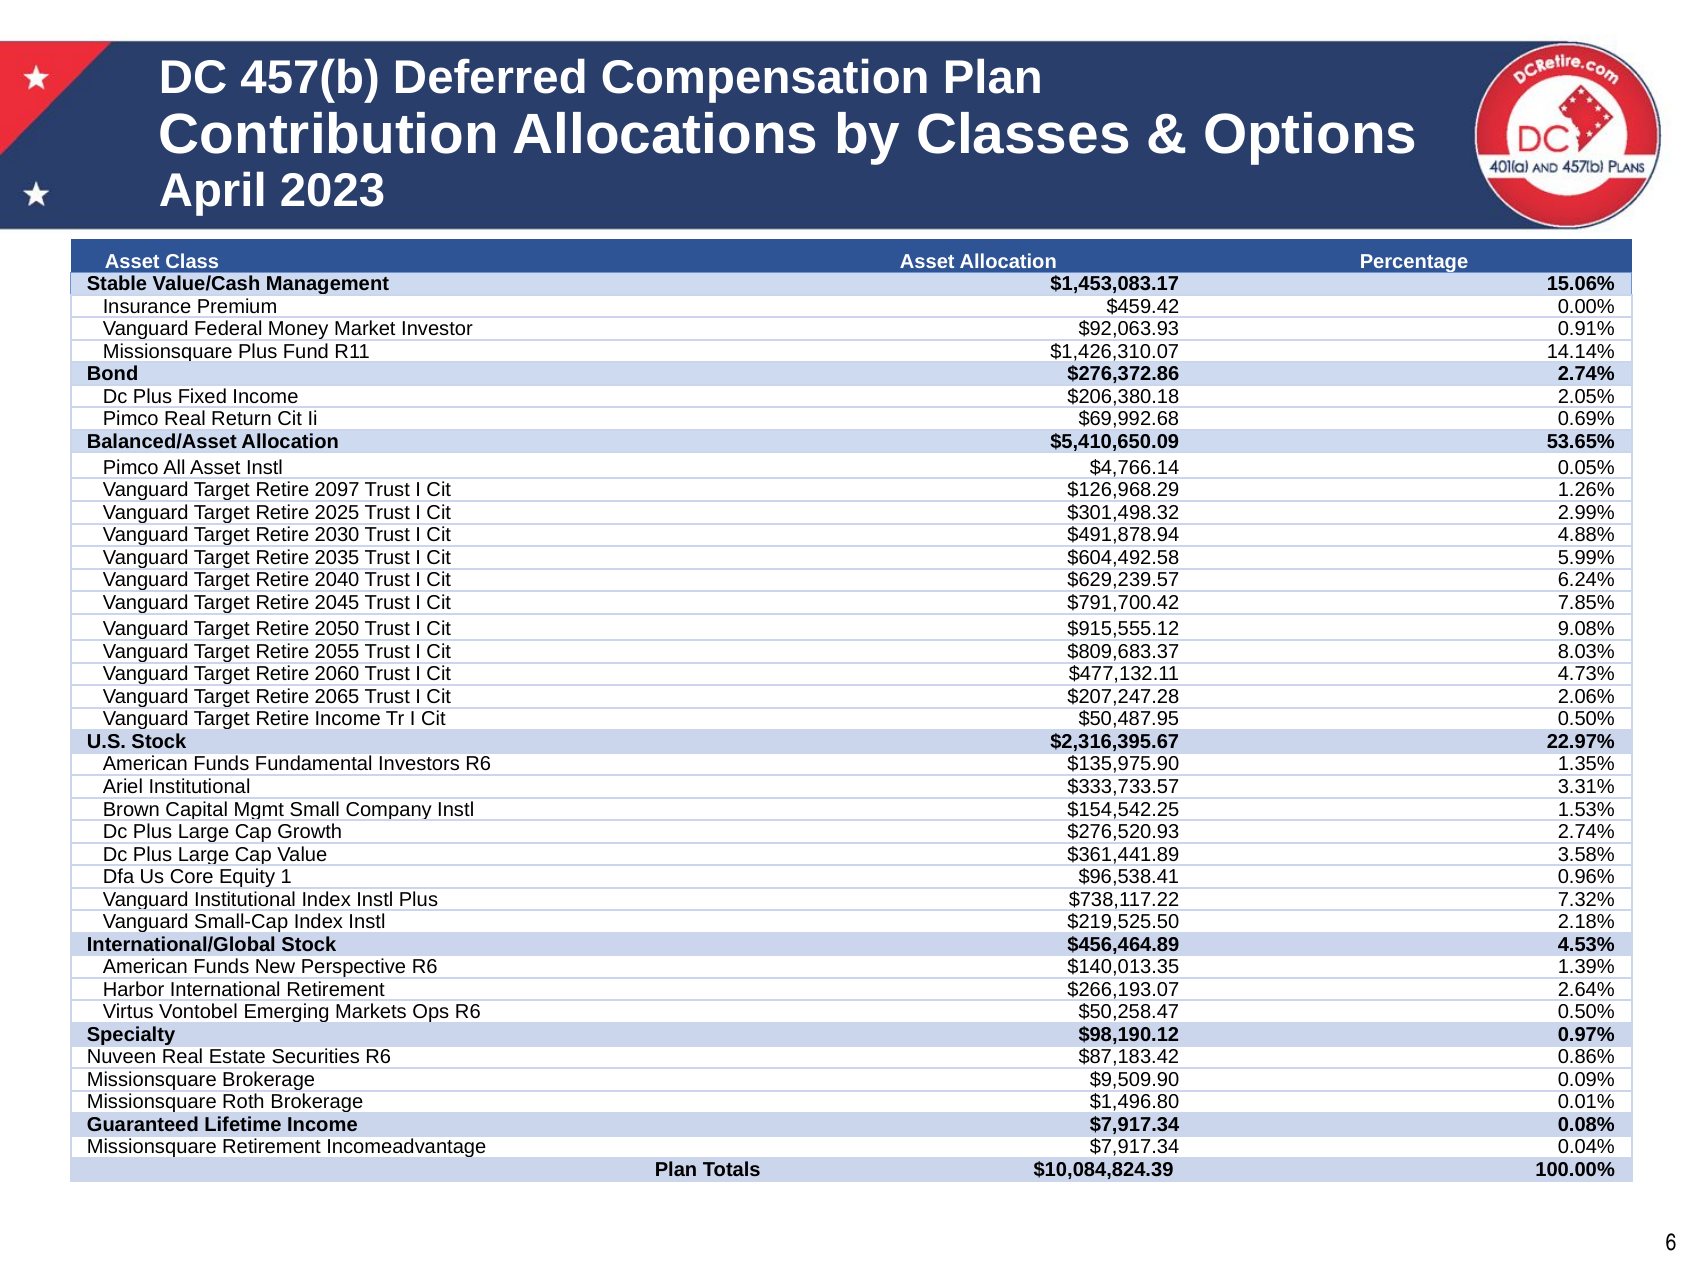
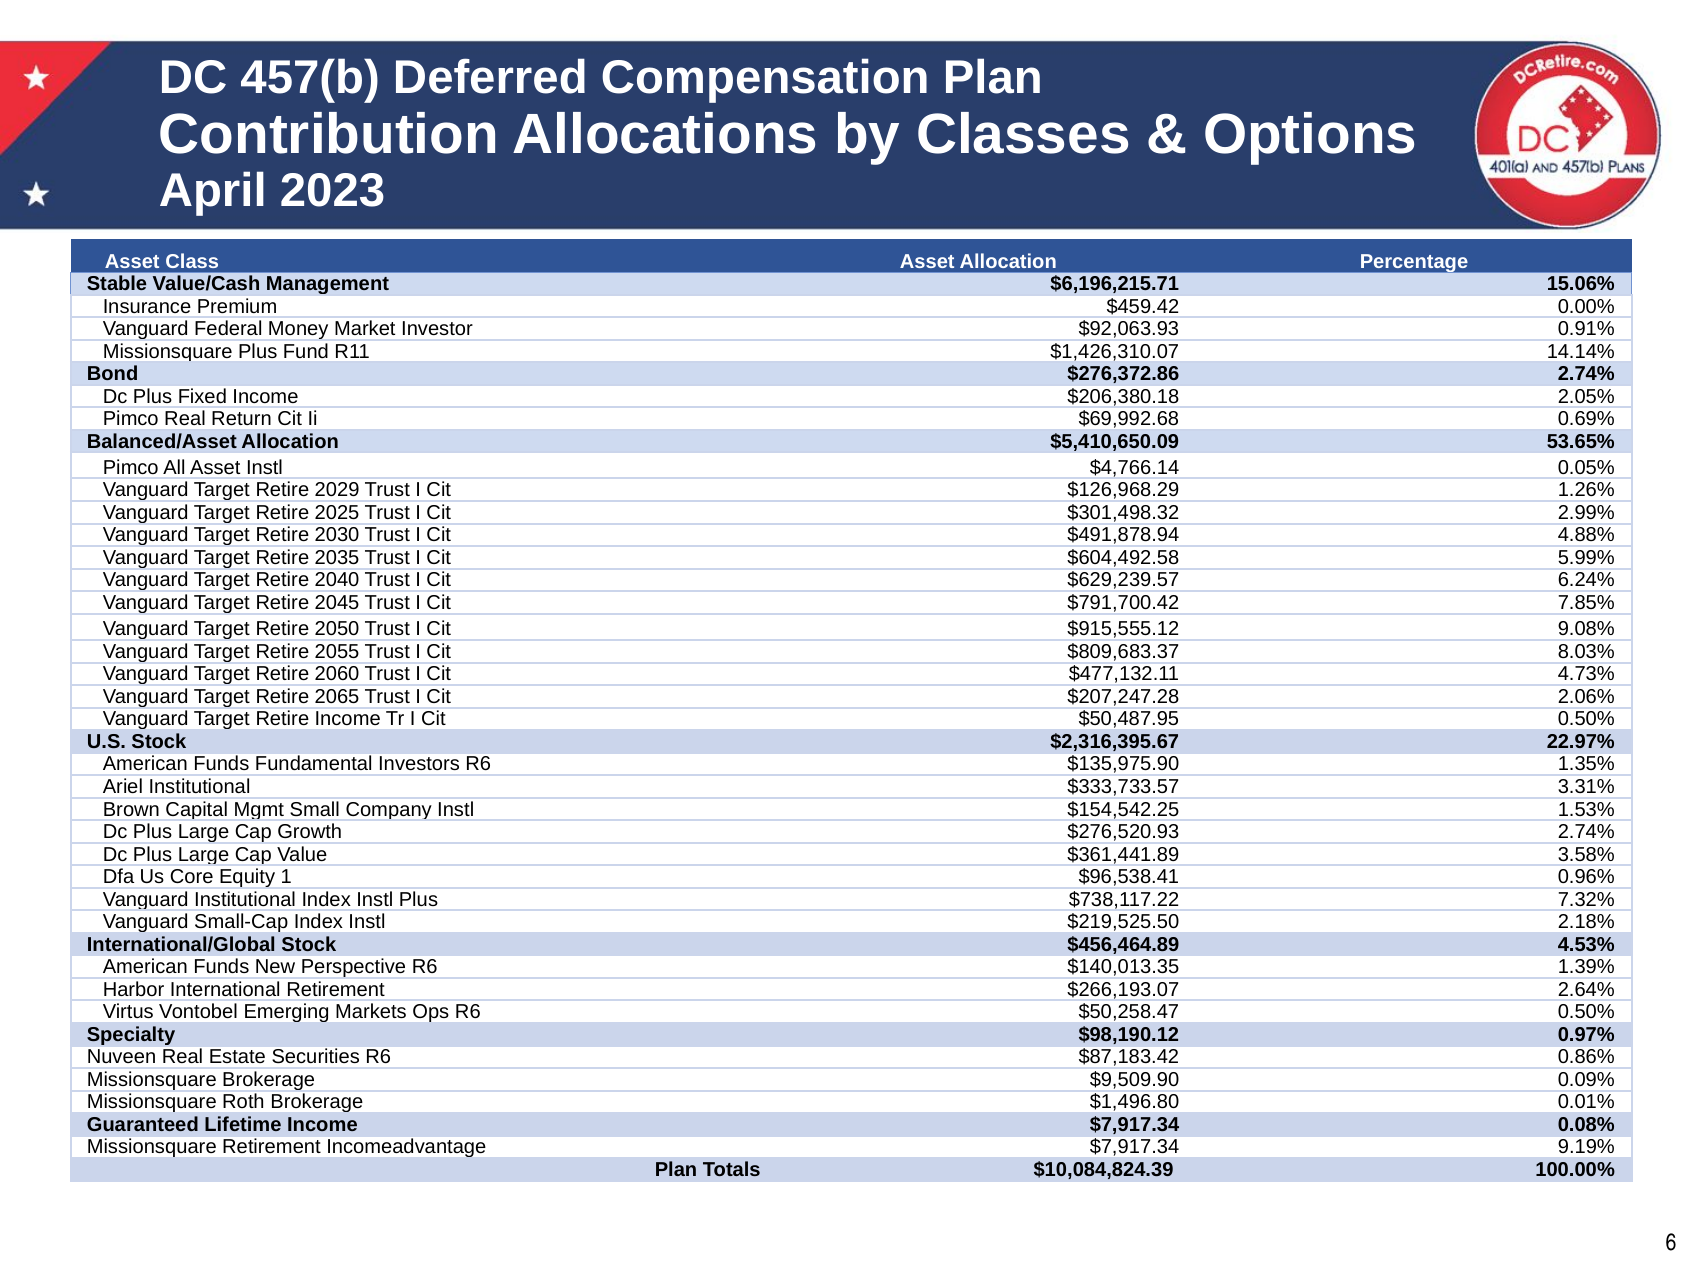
$1,453,083.17: $1,453,083.17 -> $6,196,215.71
2097: 2097 -> 2029
0.04%: 0.04% -> 9.19%
